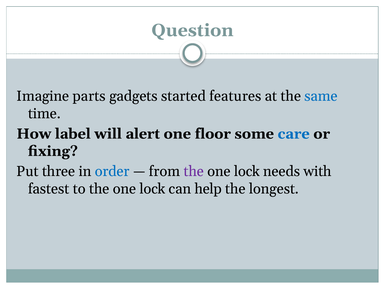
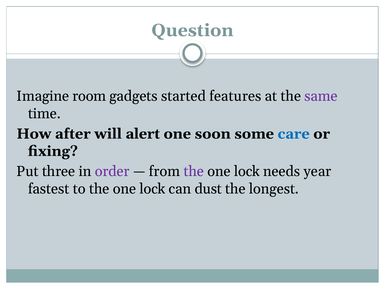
parts: parts -> room
same colour: blue -> purple
label: label -> after
floor: floor -> soon
order colour: blue -> purple
with: with -> year
help: help -> dust
